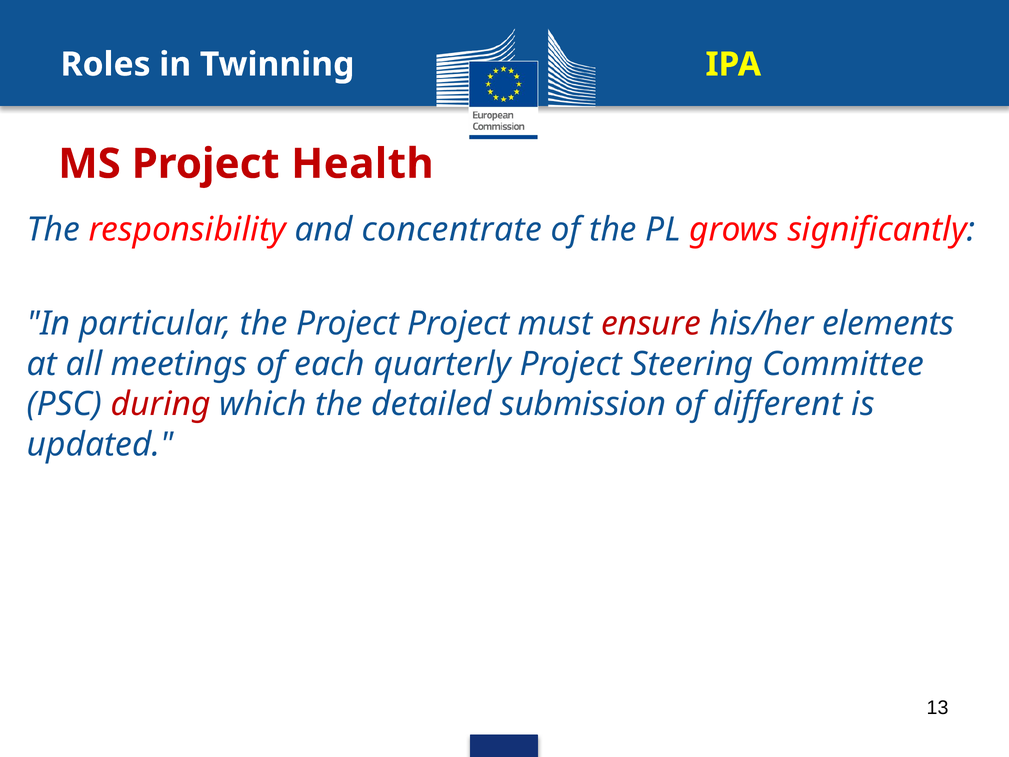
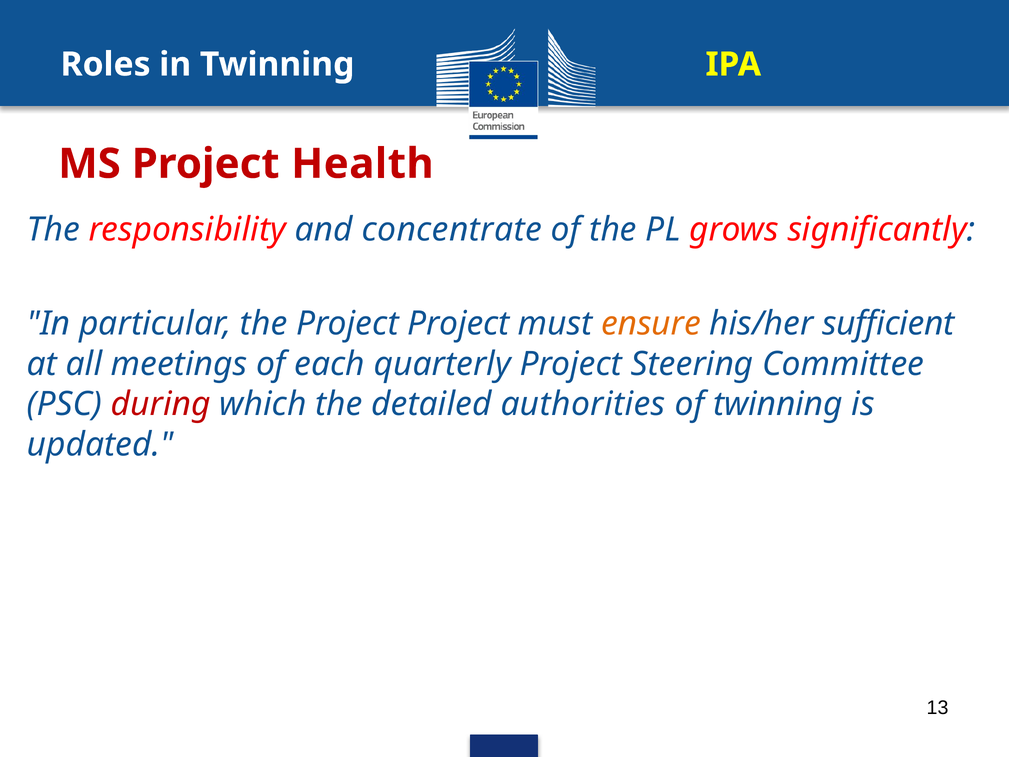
ensure colour: red -> orange
elements: elements -> sufficient
submission: submission -> authorities
of different: different -> twinning
